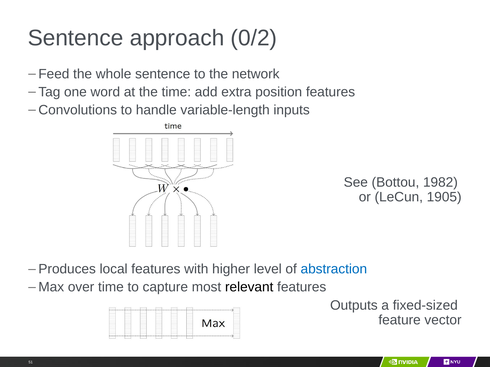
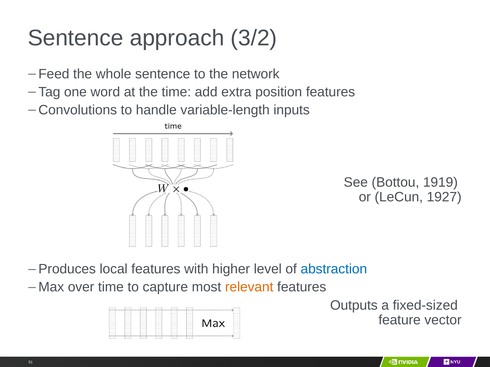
0/2: 0/2 -> 3/2
1982: 1982 -> 1919
1905: 1905 -> 1927
relevant colour: black -> orange
